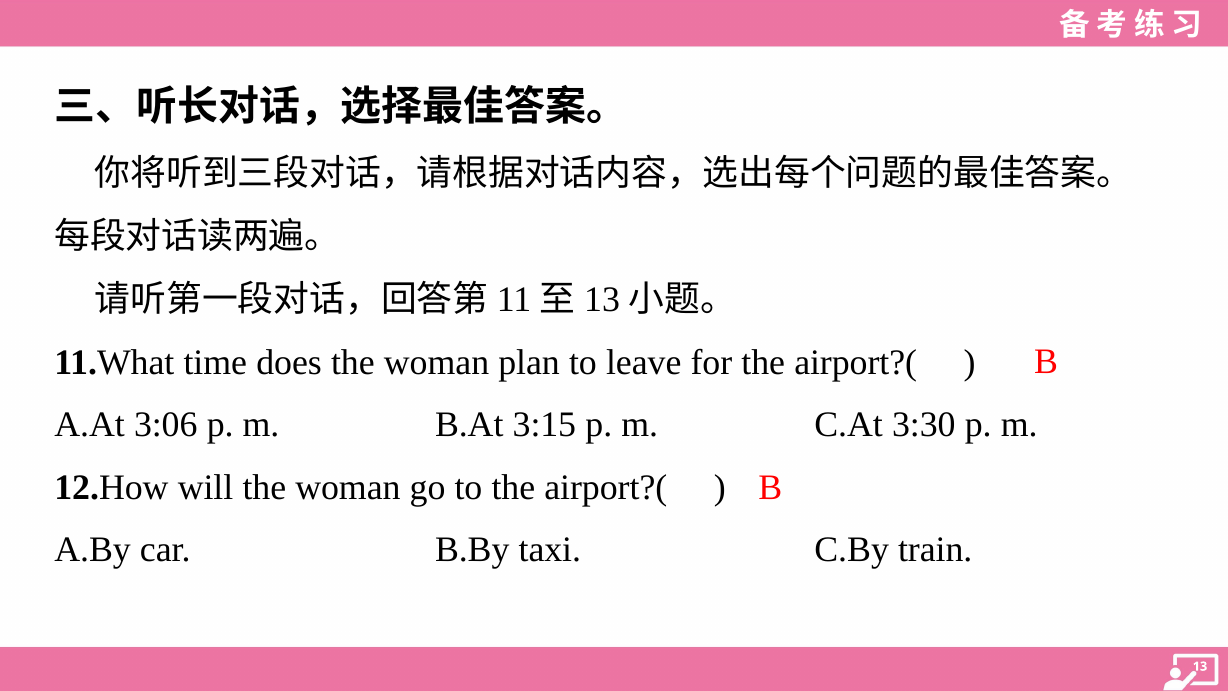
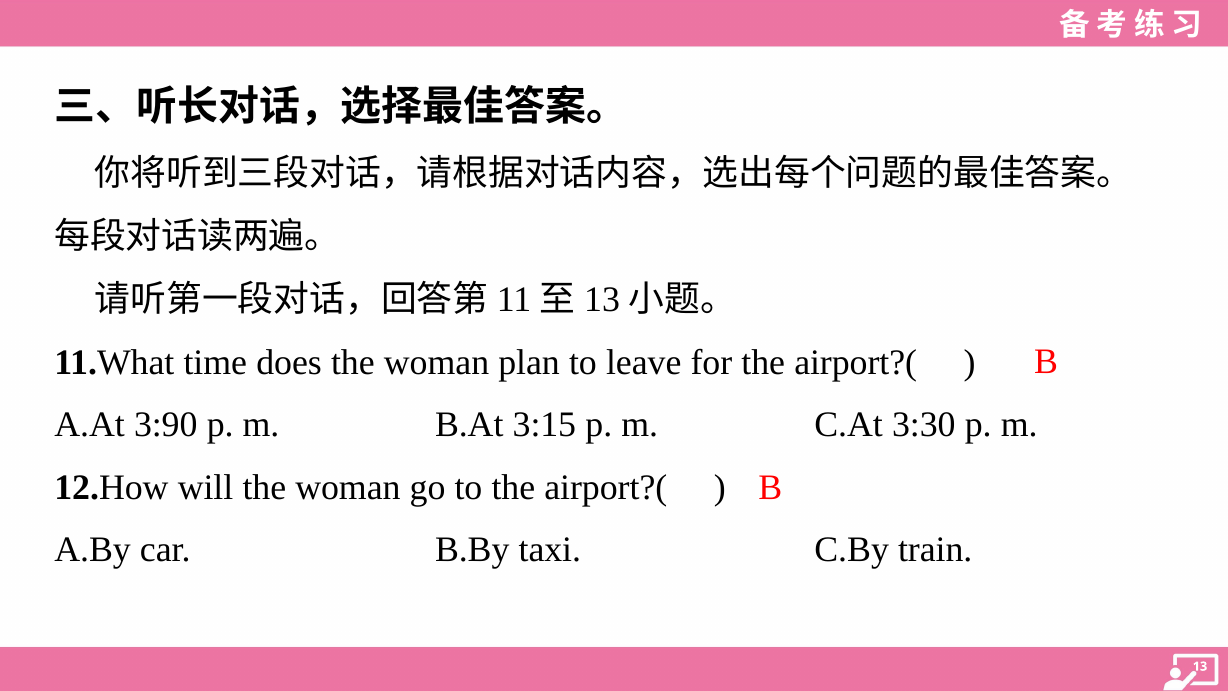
3:06: 3:06 -> 3:90
